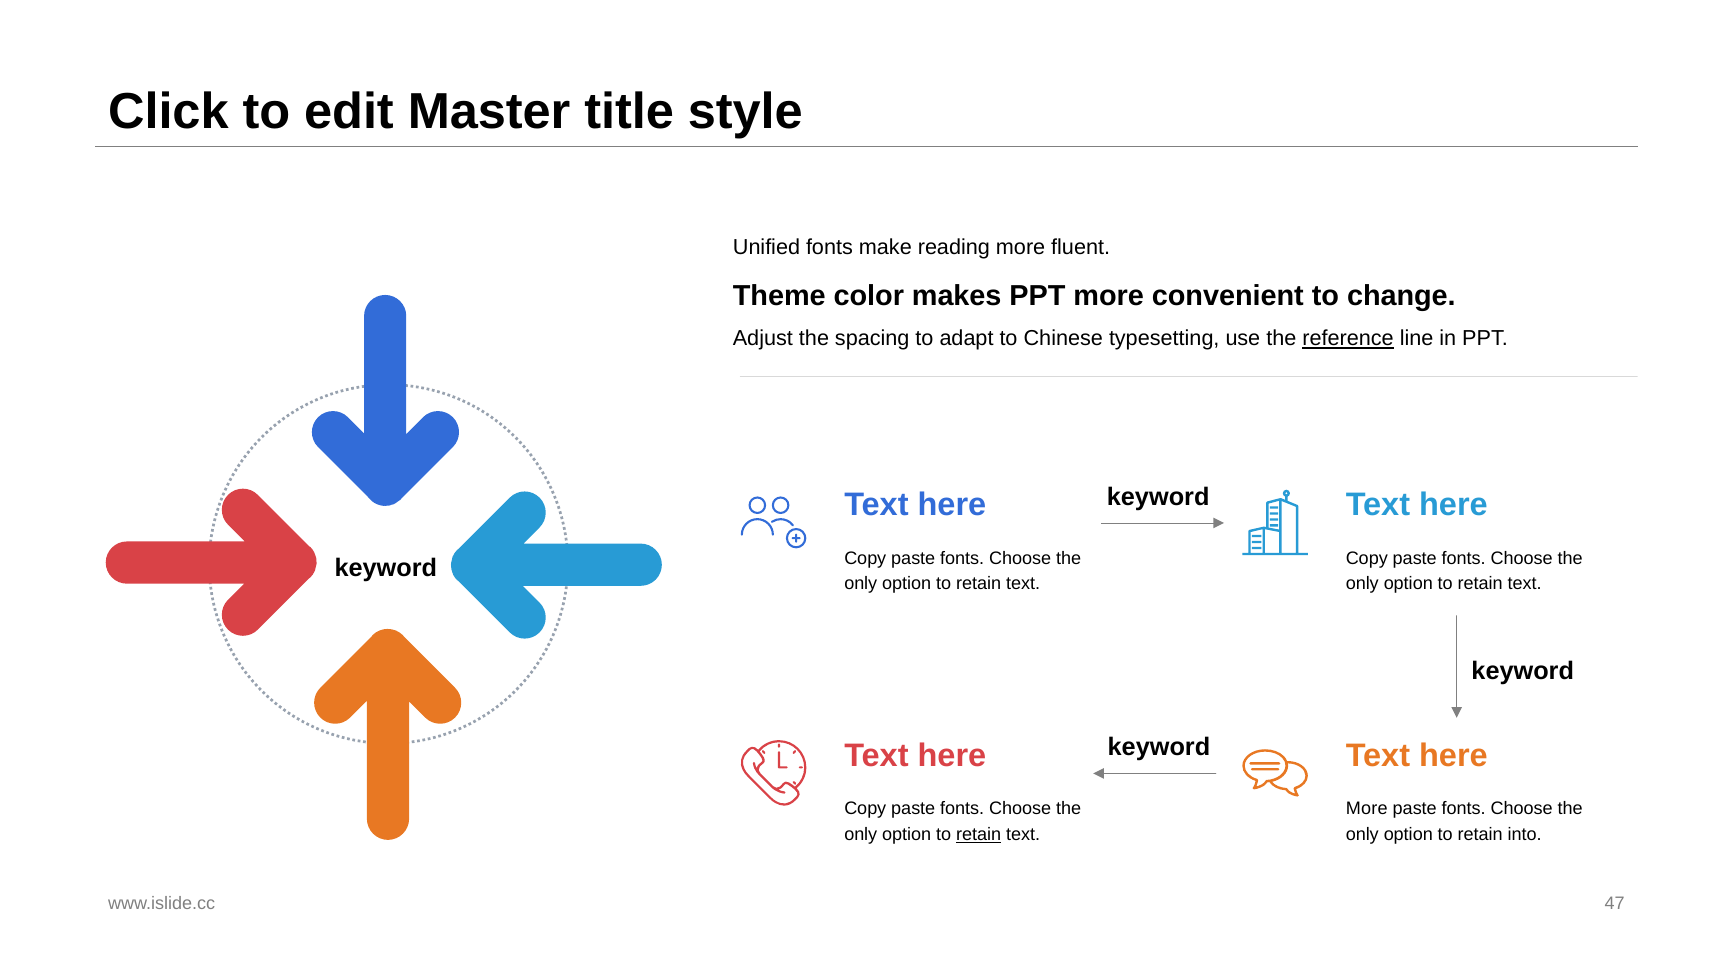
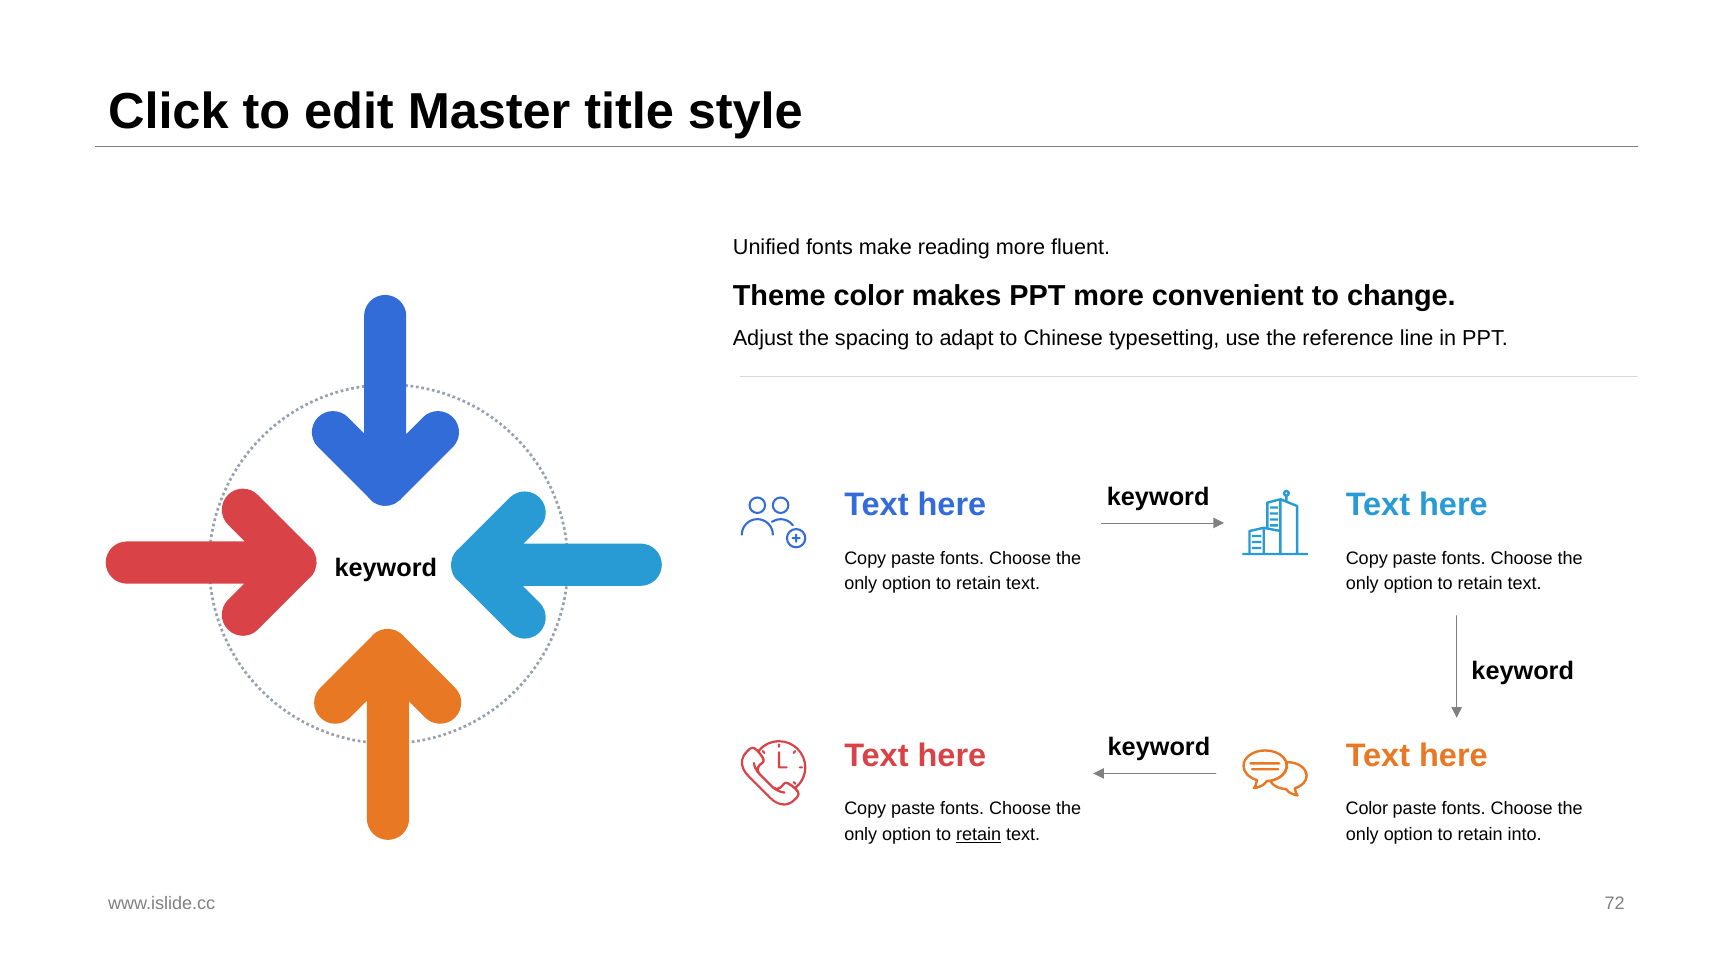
reference underline: present -> none
More at (1367, 808): More -> Color
47: 47 -> 72
